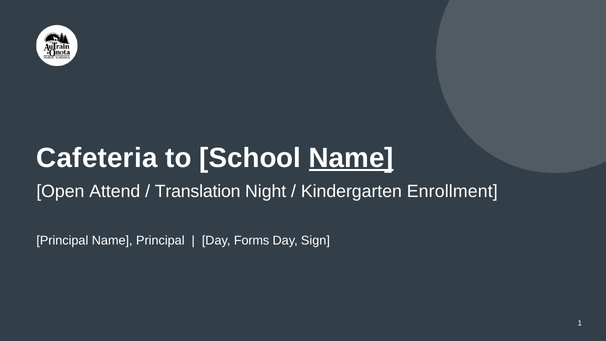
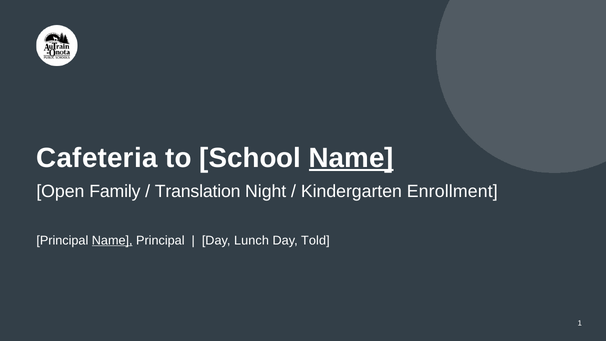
Attend: Attend -> Family
Name at (112, 240) underline: none -> present
Forms: Forms -> Lunch
Sign: Sign -> Told
